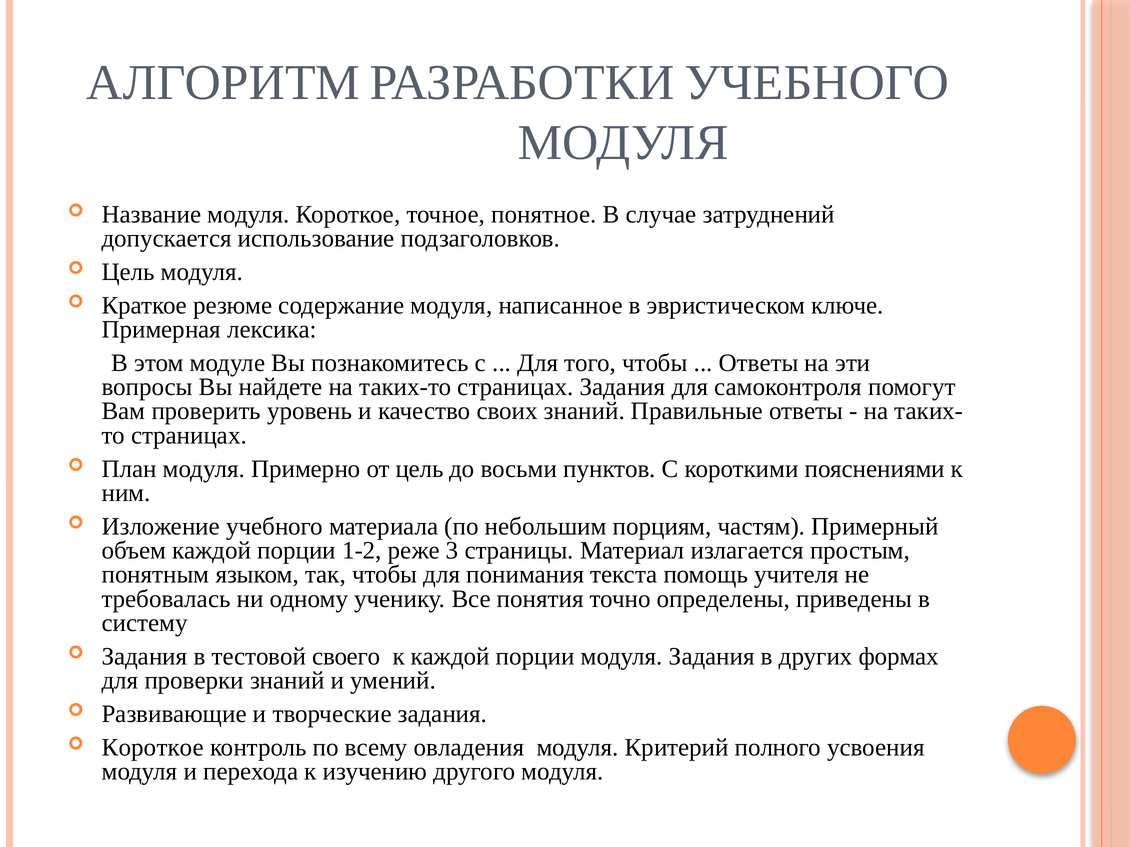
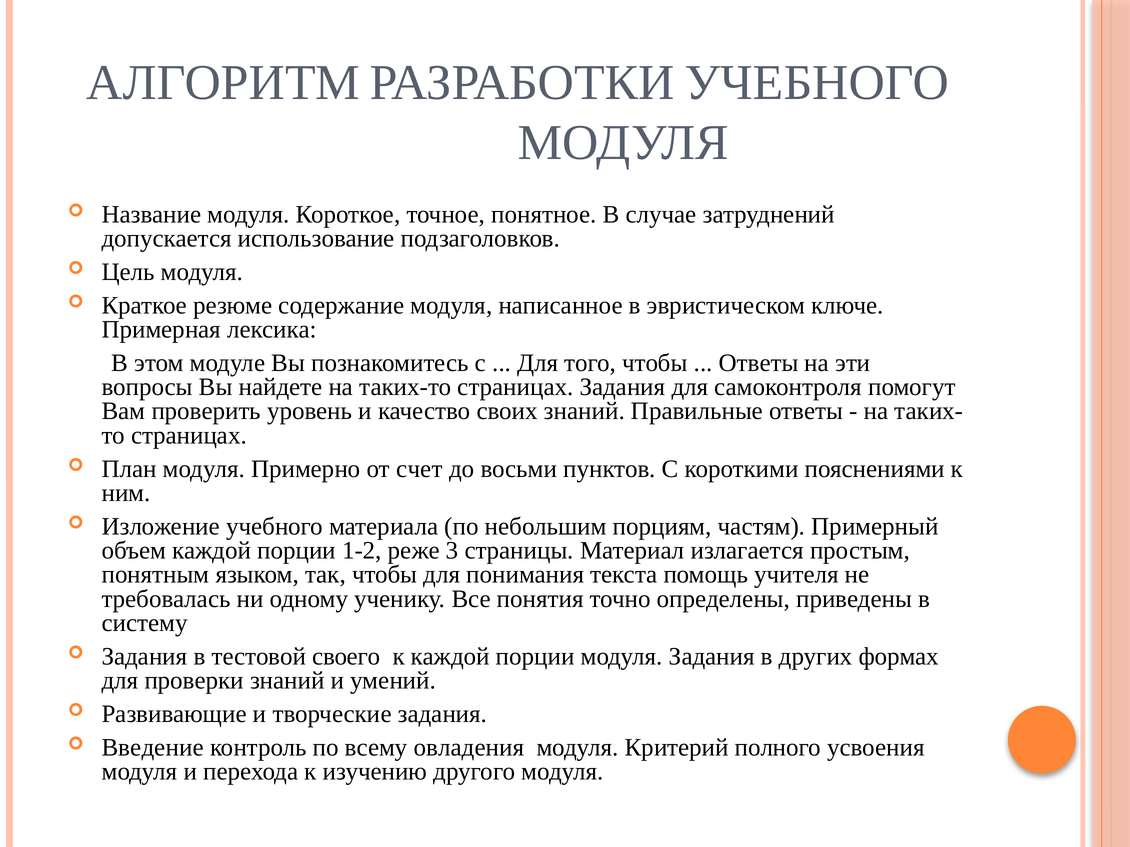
от цель: цель -> счет
Короткое at (153, 748): Короткое -> Введение
